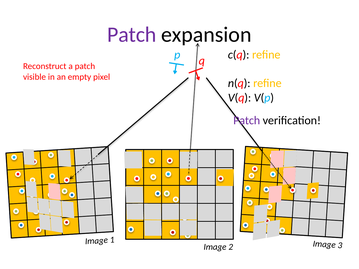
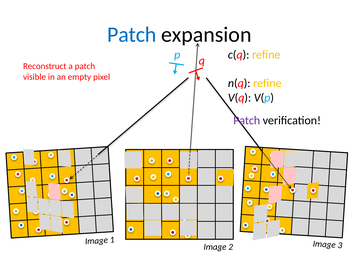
Patch at (132, 35) colour: purple -> blue
